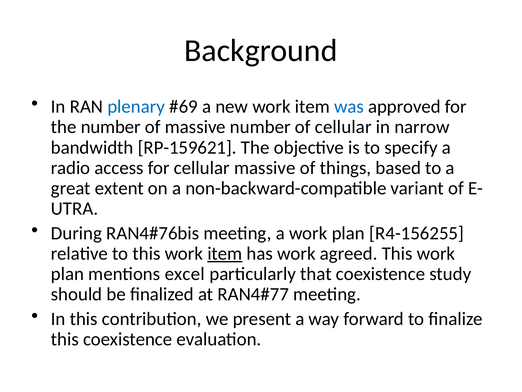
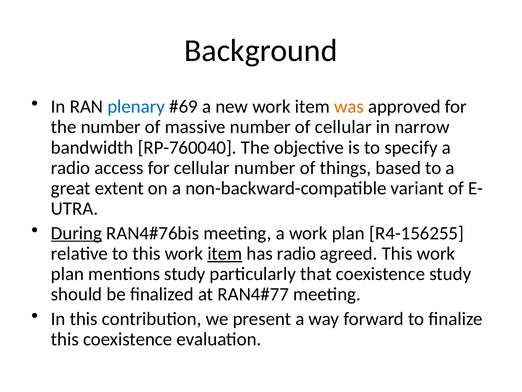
was colour: blue -> orange
RP-159621: RP-159621 -> RP-760040
cellular massive: massive -> number
During underline: none -> present
has work: work -> radio
mentions excel: excel -> study
